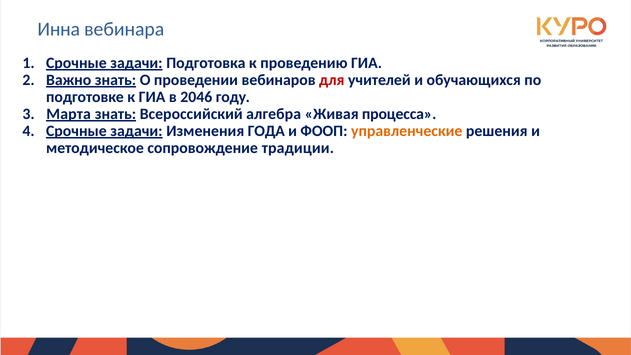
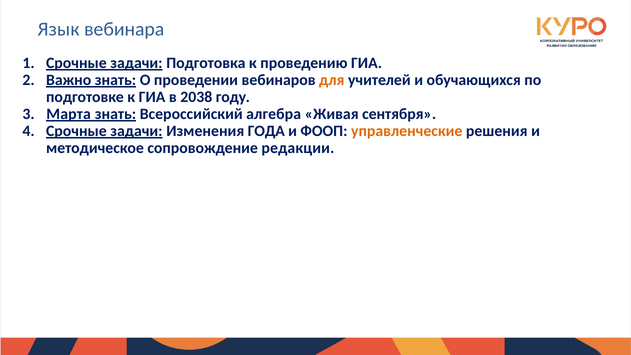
Инна: Инна -> Язык
для colour: red -> orange
2046: 2046 -> 2038
процесса: процесса -> сентября
традиции: традиции -> редакции
